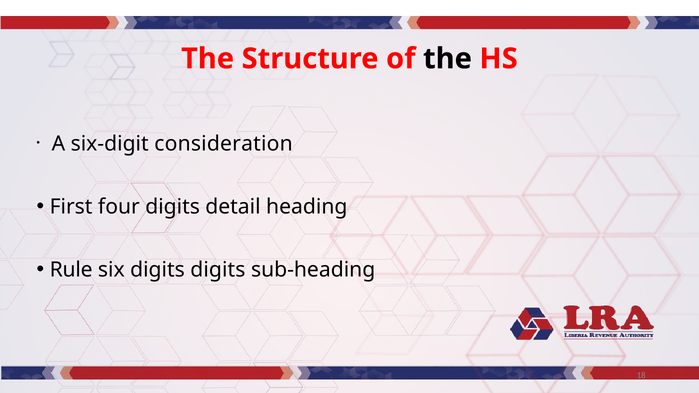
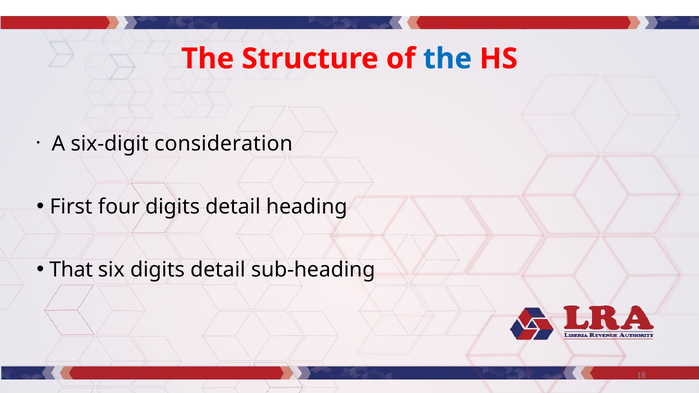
the at (448, 59) colour: black -> blue
Rule: Rule -> That
six digits digits: digits -> detail
